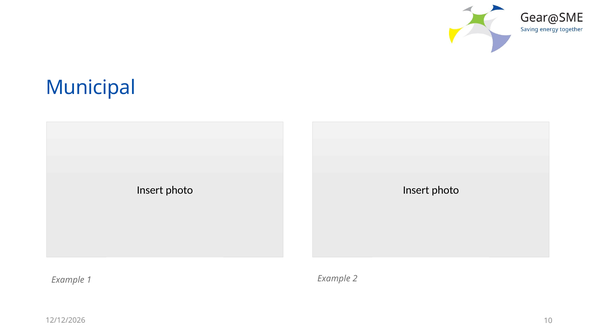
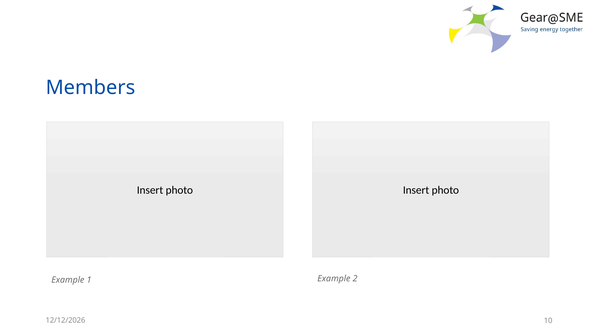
Municipal: Municipal -> Members
